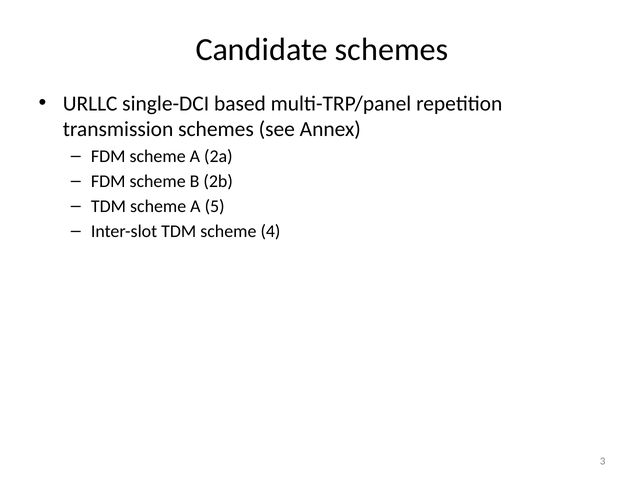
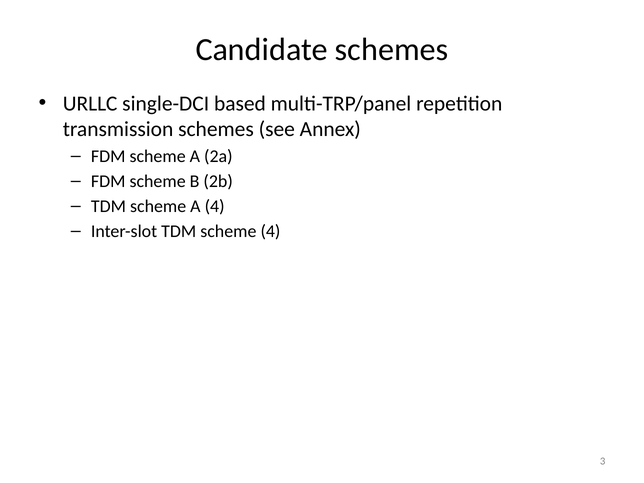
A 5: 5 -> 4
